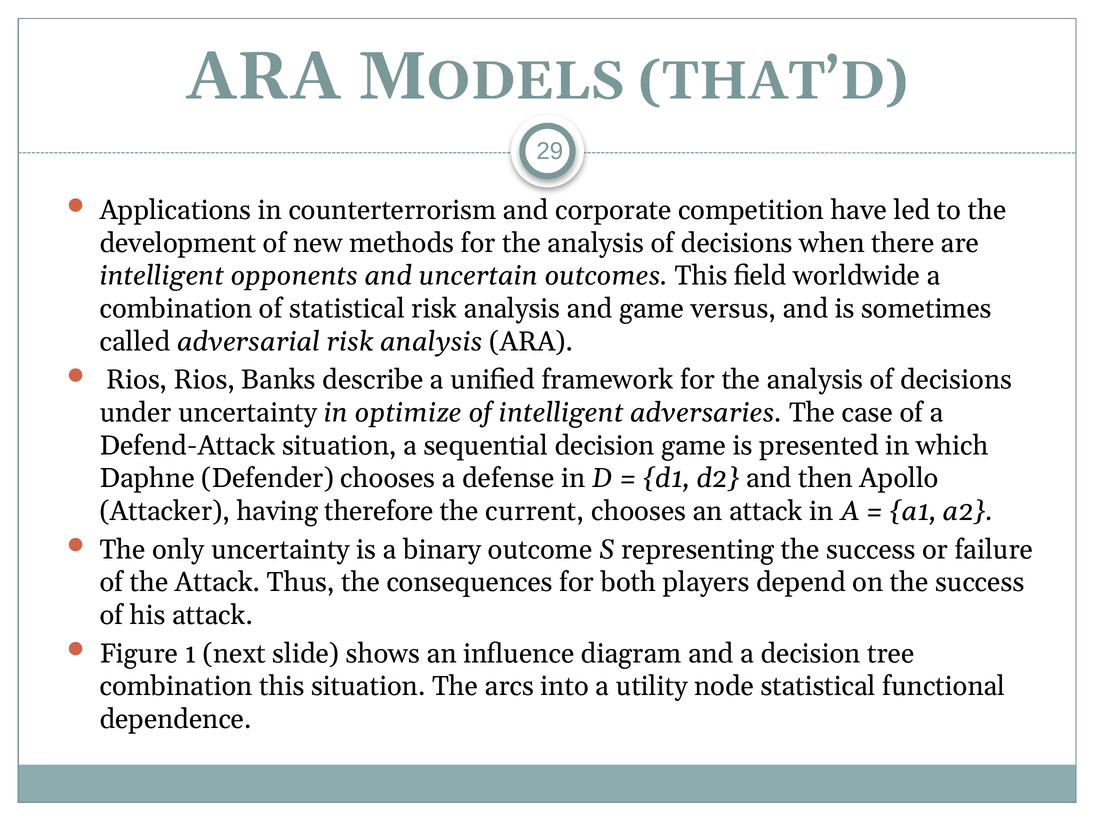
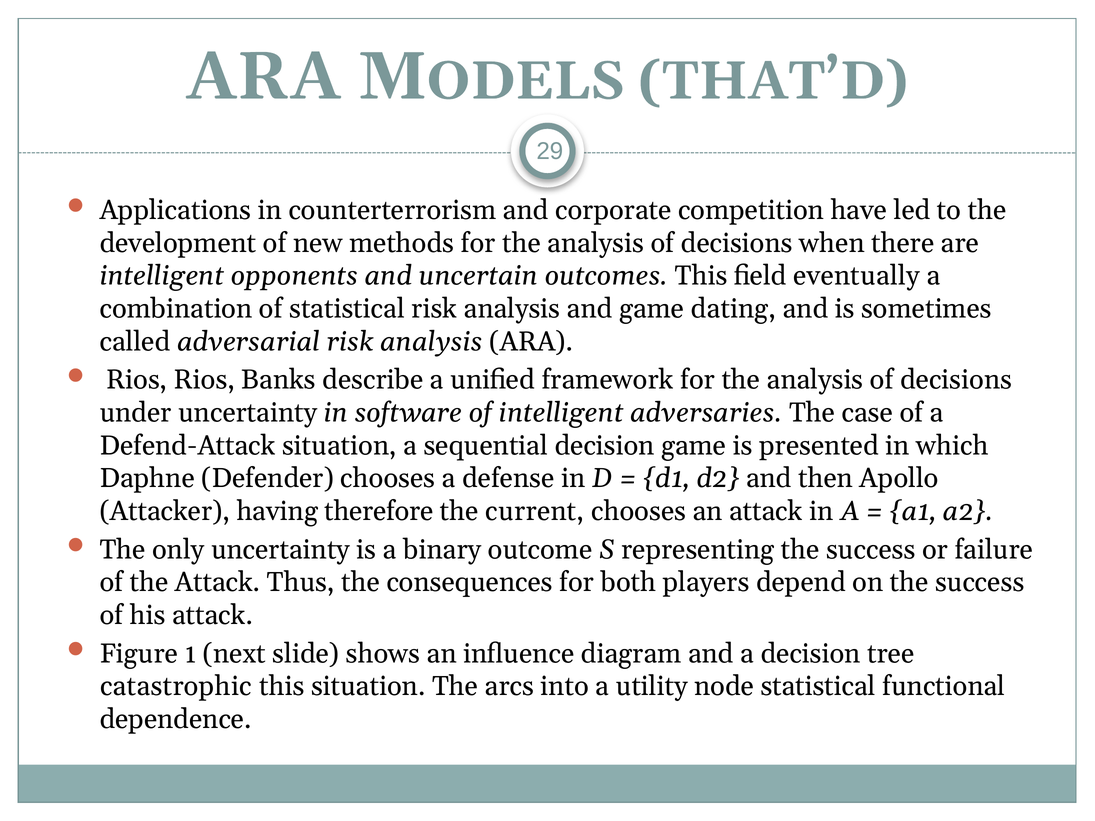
worldwide: worldwide -> eventually
versus: versus -> dating
optimize: optimize -> software
combination at (176, 687): combination -> catastrophic
